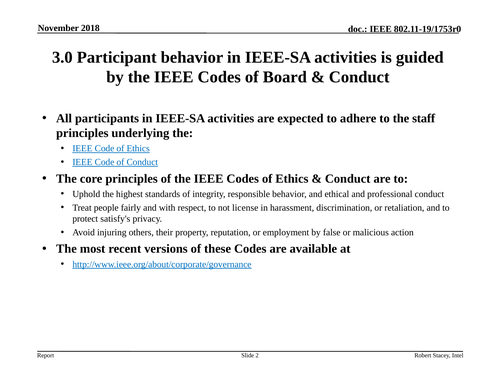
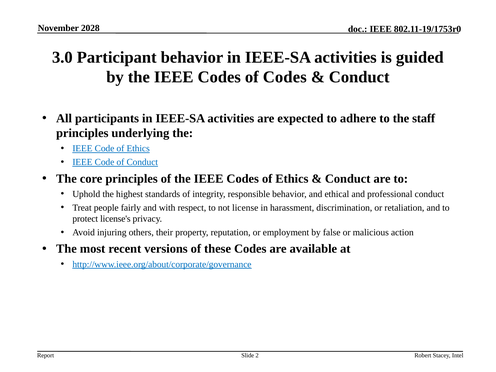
2018: 2018 -> 2028
of Board: Board -> Codes
satisfy's: satisfy's -> license's
